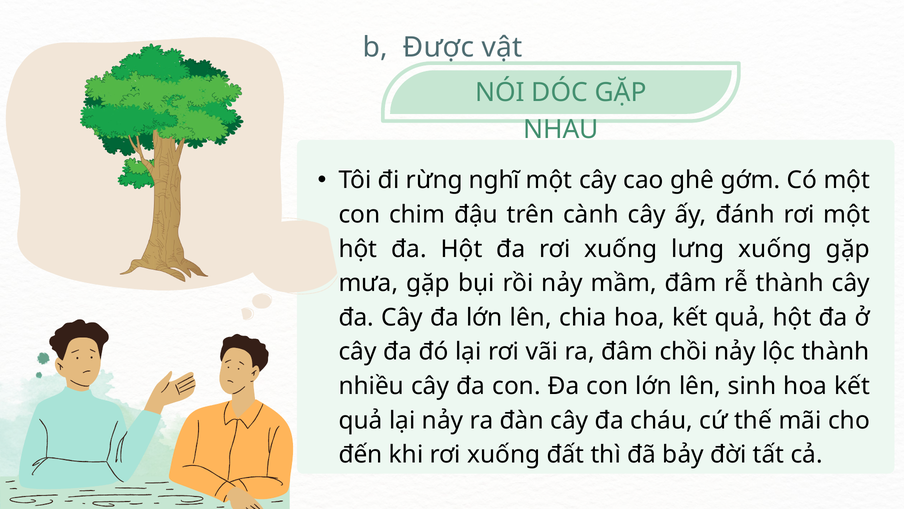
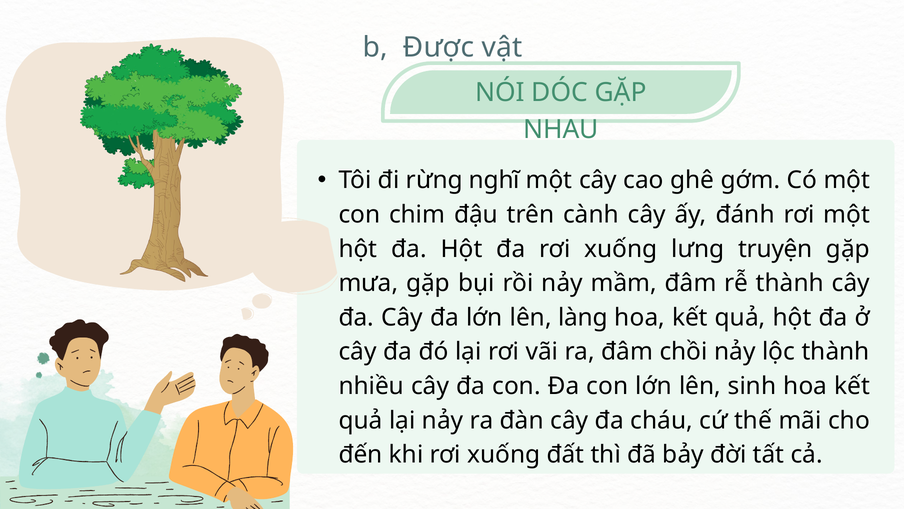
lưng xuống: xuống -> truyện
chia: chia -> làng
